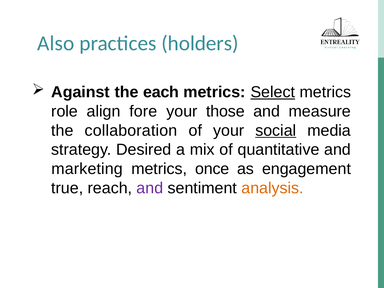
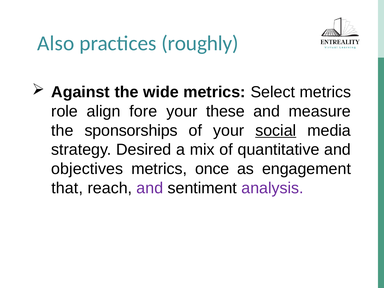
holders: holders -> roughly
each: each -> wide
Select underline: present -> none
those: those -> these
collaboration: collaboration -> sponsorships
marketing: marketing -> objectives
true: true -> that
analysis colour: orange -> purple
